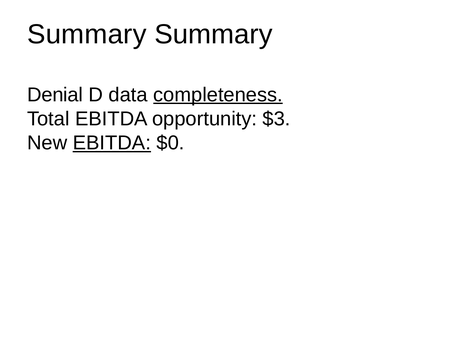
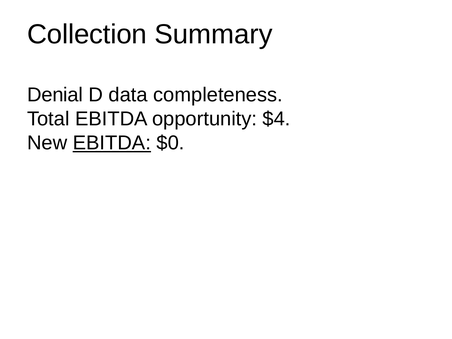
Summary at (87, 34): Summary -> Collection
completeness underline: present -> none
$3: $3 -> $4
